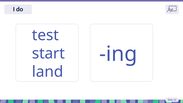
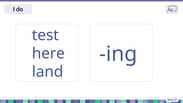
start: start -> here
